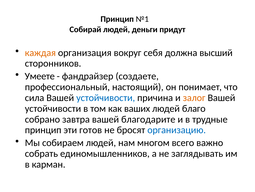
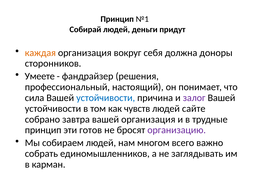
высший: высший -> доноры
создаете: создаете -> решения
залог colour: orange -> purple
ваших: ваших -> чувств
благо: благо -> сайте
вашей благодарите: благодарите -> организация
организацию colour: blue -> purple
